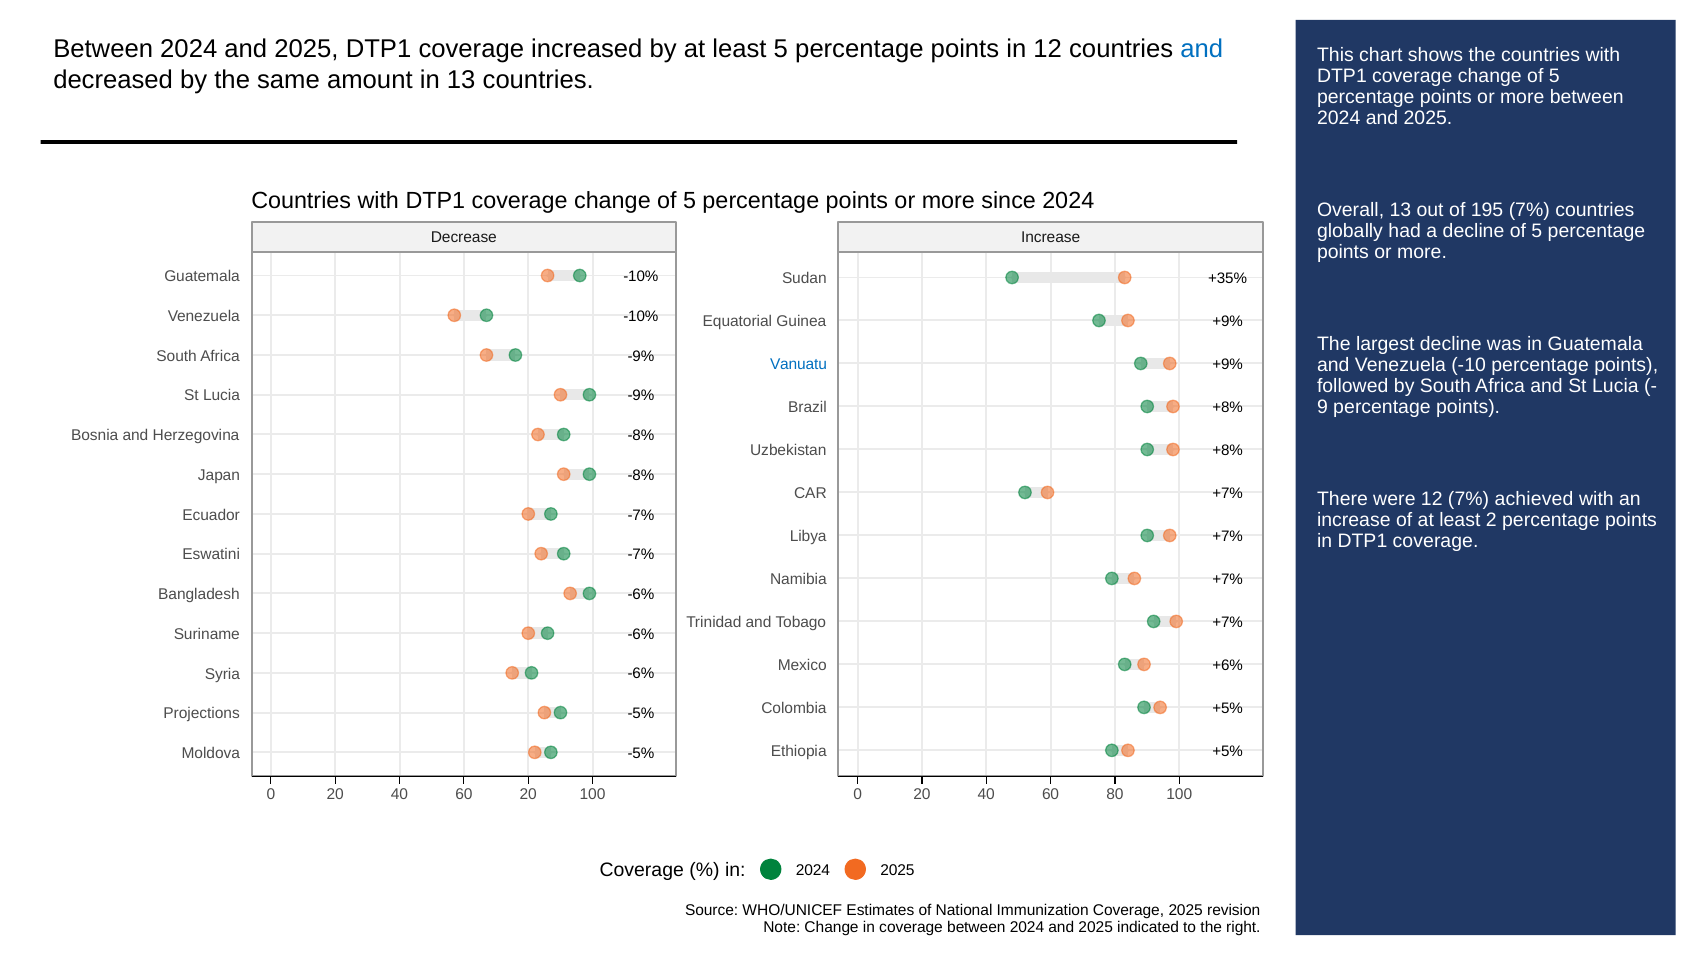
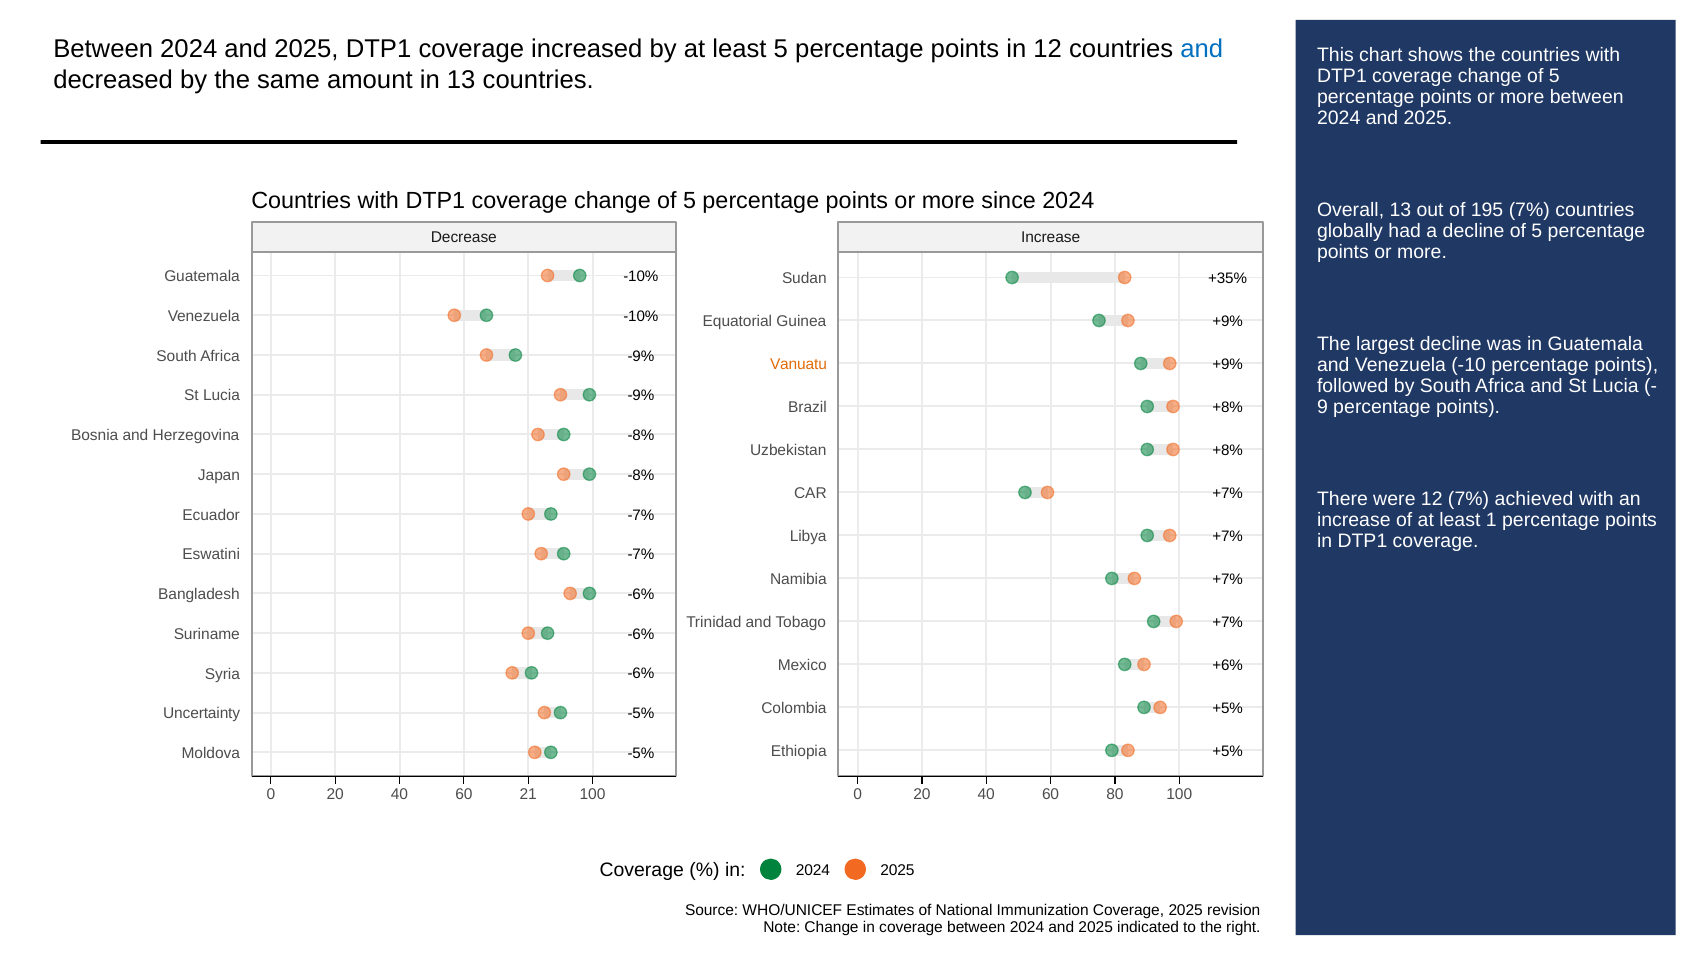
Vanuatu colour: blue -> orange
2: 2 -> 1
Projections: Projections -> Uncertainty
60 20: 20 -> 21
